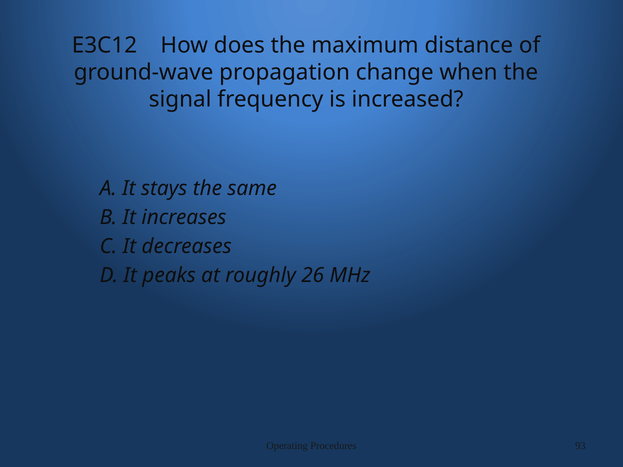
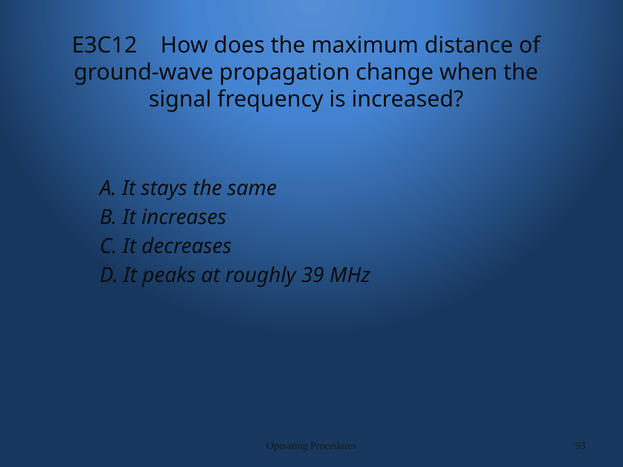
26: 26 -> 39
